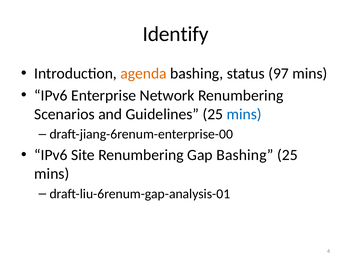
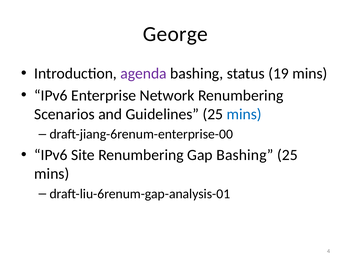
Identify: Identify -> George
agenda colour: orange -> purple
97: 97 -> 19
